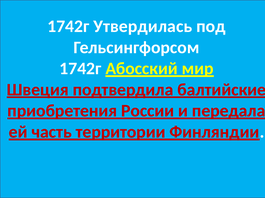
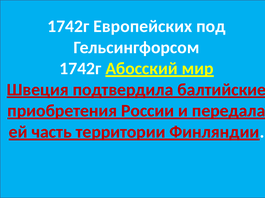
Утвердилась: Утвердилась -> Европейских
